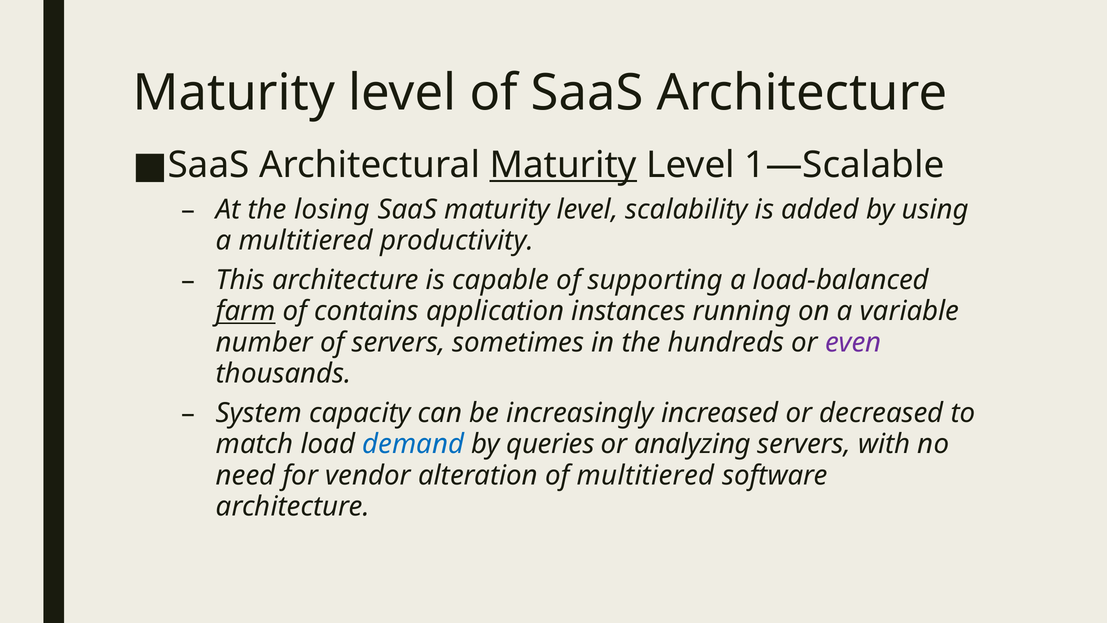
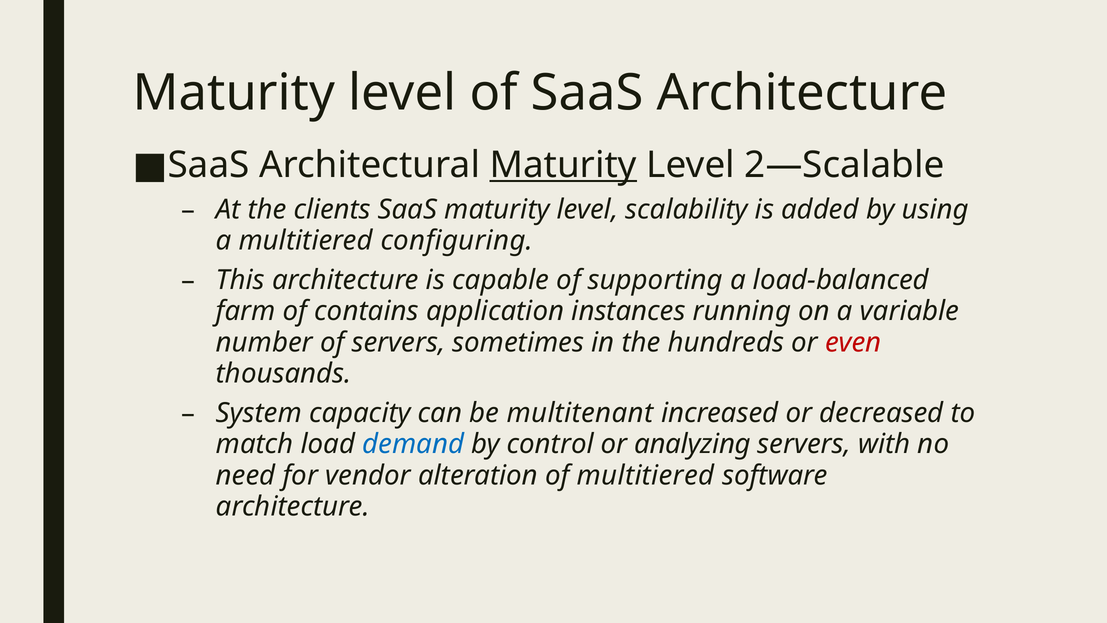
1—Scalable: 1—Scalable -> 2—Scalable
losing: losing -> clients
productivity: productivity -> configuring
farm underline: present -> none
even colour: purple -> red
increasingly: increasingly -> multitenant
queries: queries -> control
